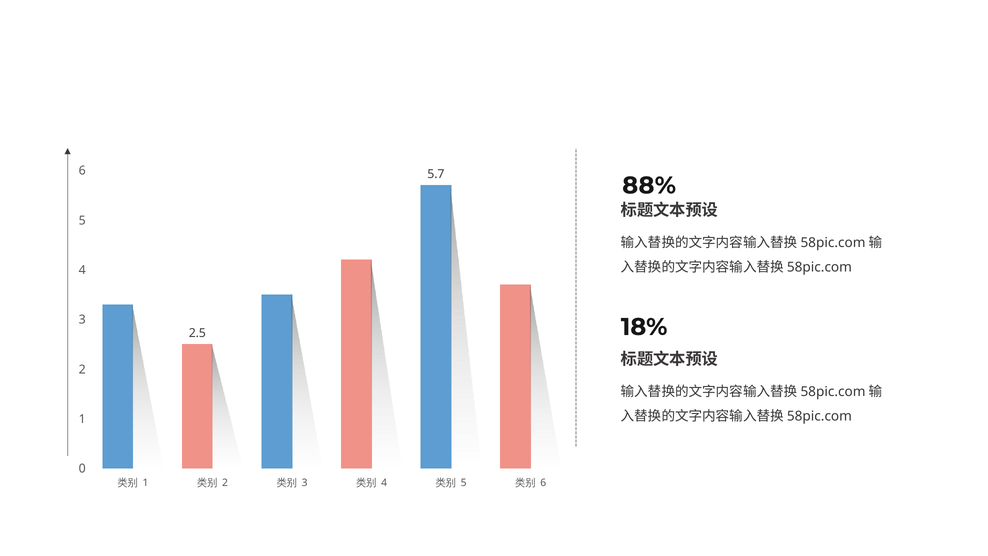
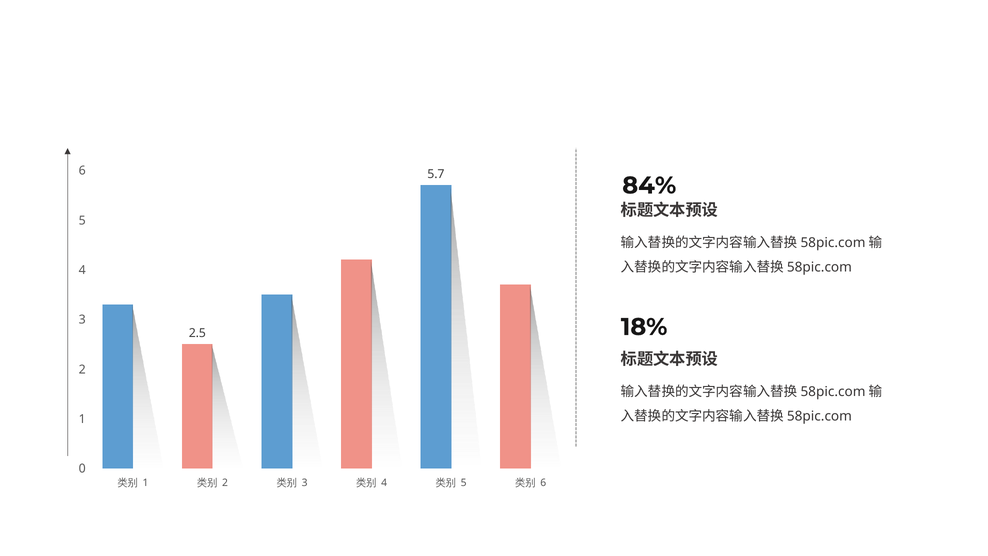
88%: 88% -> 84%
